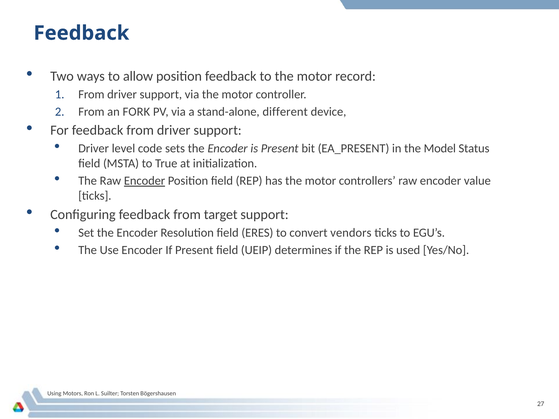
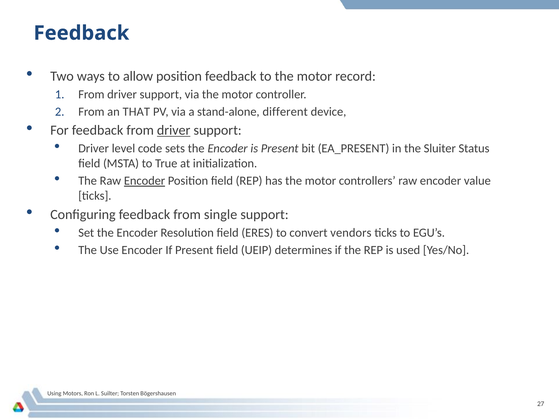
FORK: FORK -> THAT
driver at (174, 130) underline: none -> present
Model: Model -> Sluiter
target: target -> single
